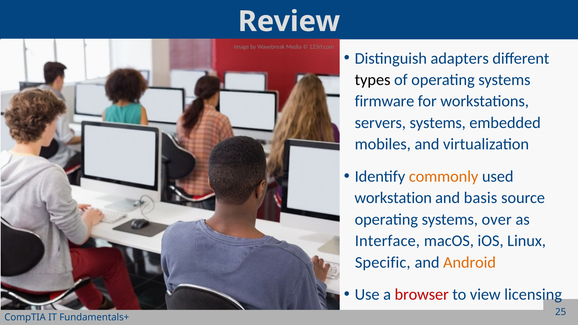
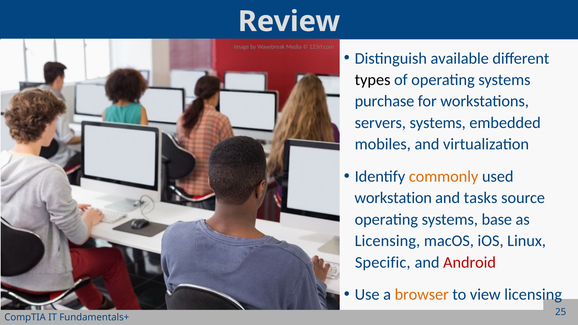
adapters: adapters -> available
firmware: firmware -> purchase
basis: basis -> tasks
over: over -> base
Interface at (387, 241): Interface -> Licensing
Android colour: orange -> red
browser colour: red -> orange
